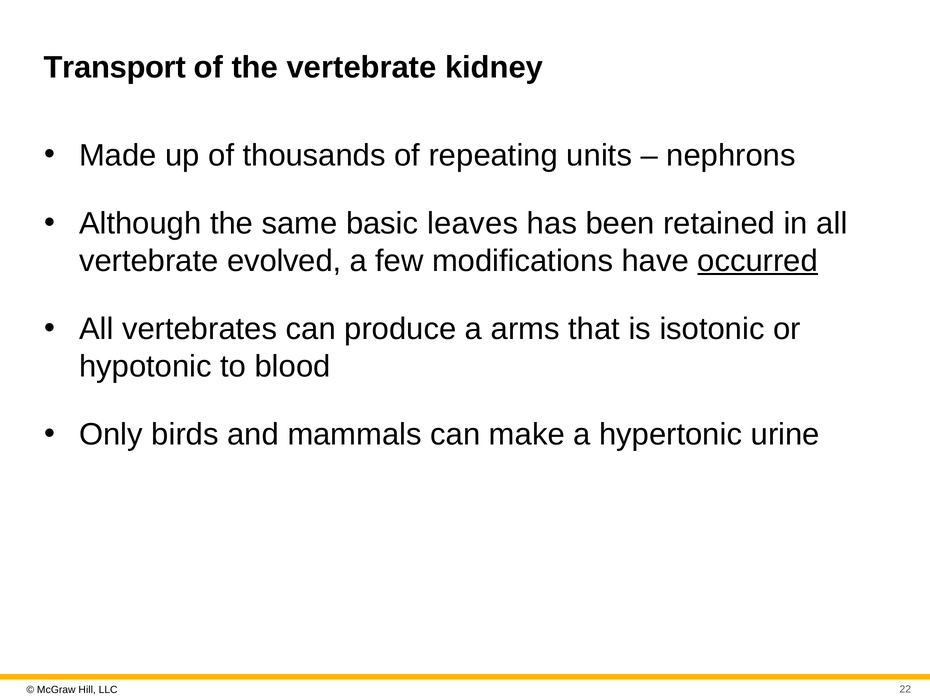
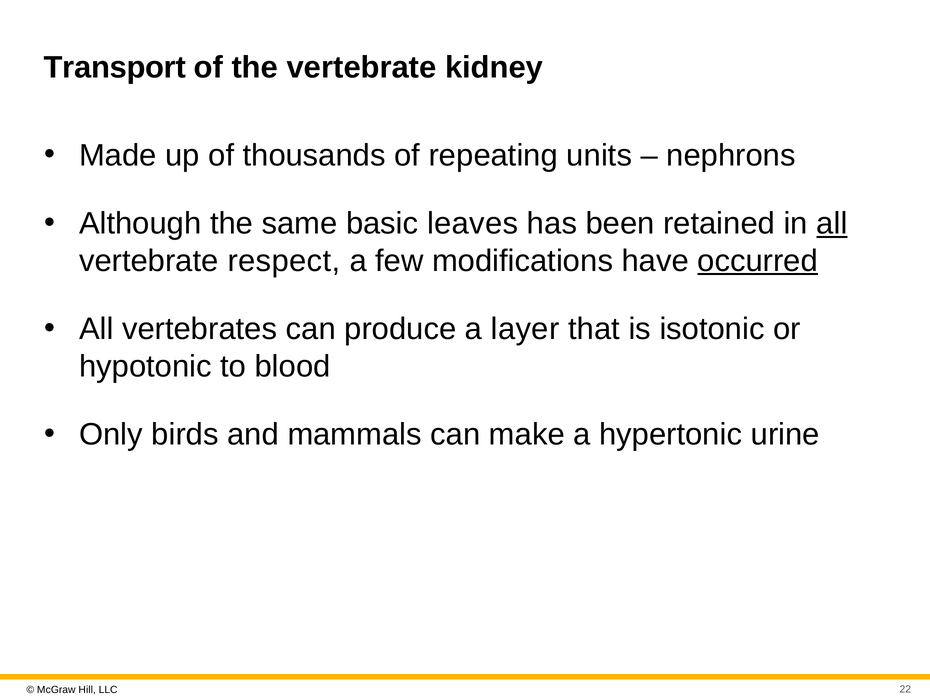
all at (832, 223) underline: none -> present
evolved: evolved -> respect
arms: arms -> layer
